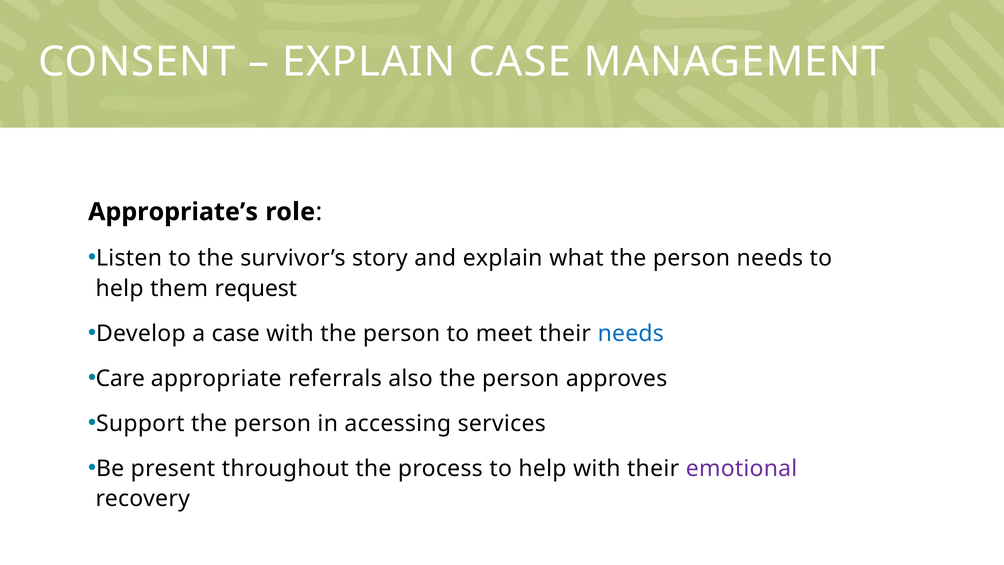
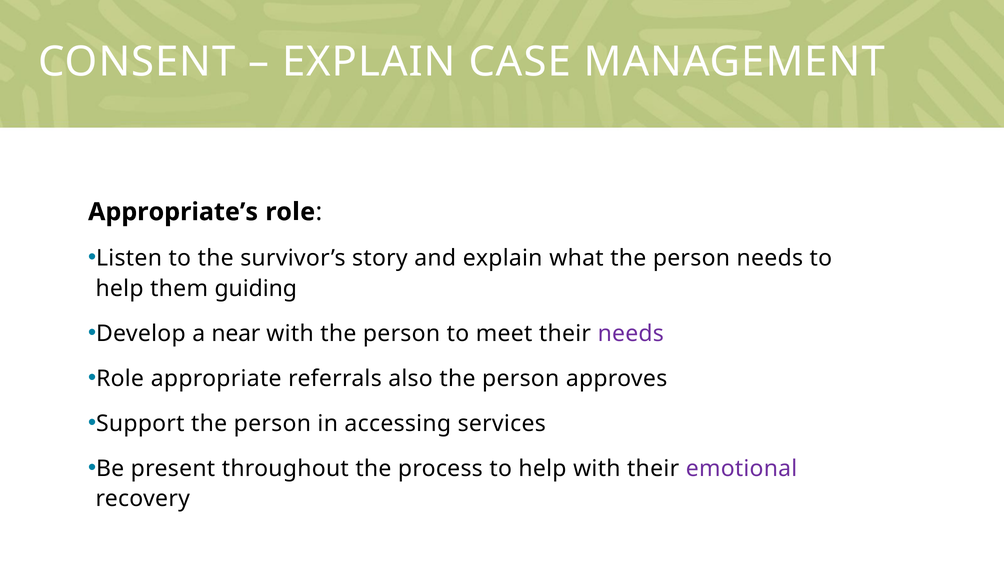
request: request -> guiding
a case: case -> near
needs at (631, 333) colour: blue -> purple
Care at (120, 378): Care -> Role
